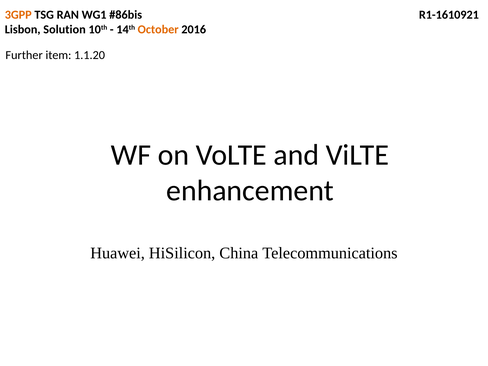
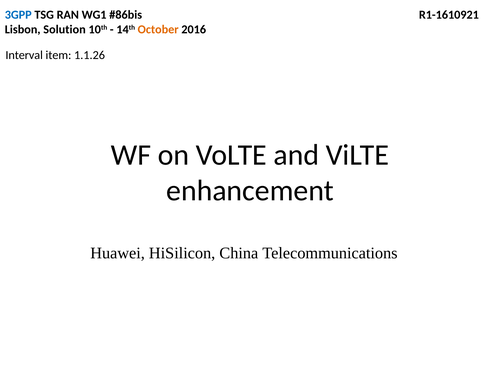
3GPP colour: orange -> blue
Further: Further -> Interval
1.1.20: 1.1.20 -> 1.1.26
